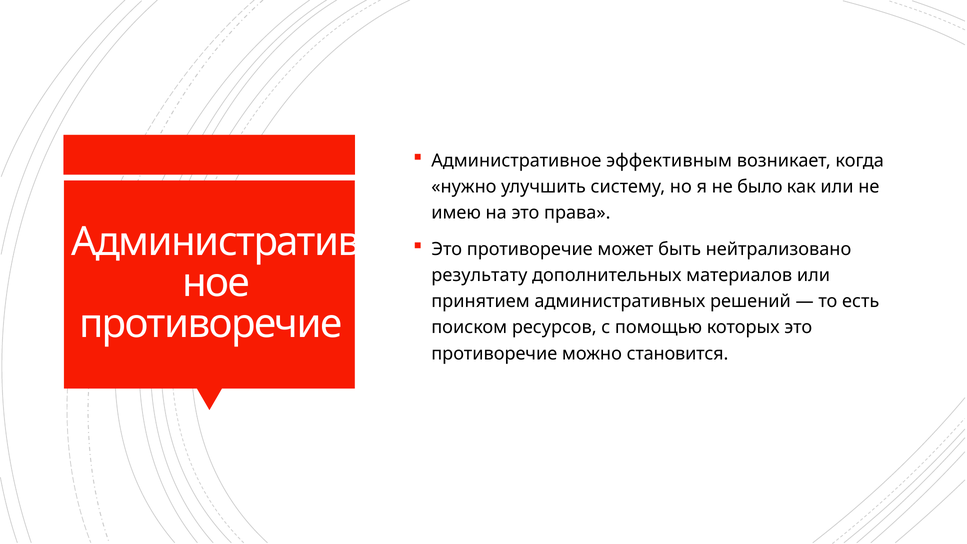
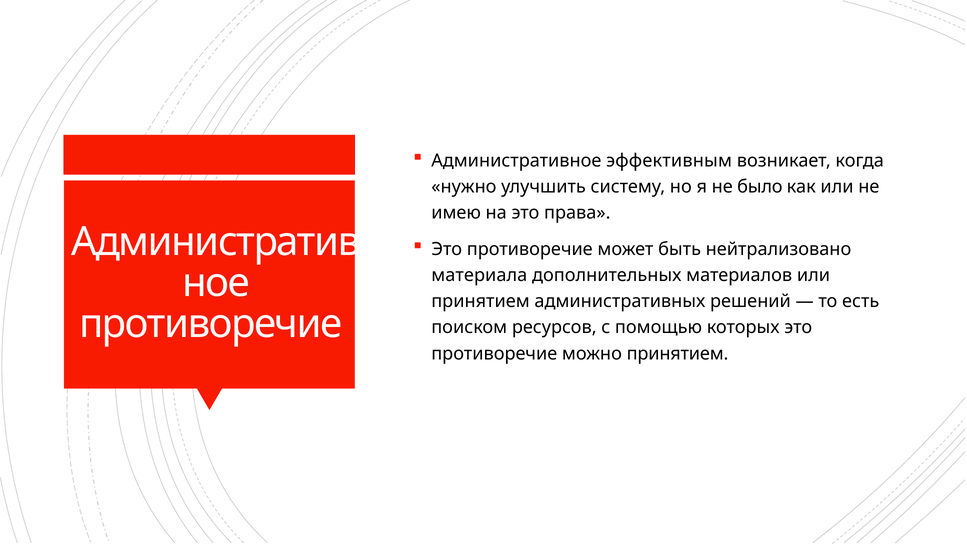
результату: результату -> материала
можно становится: становится -> принятием
